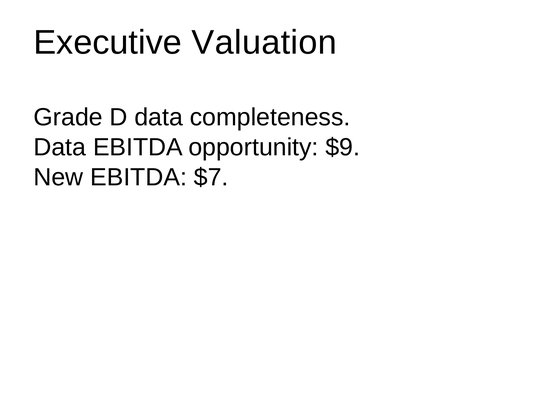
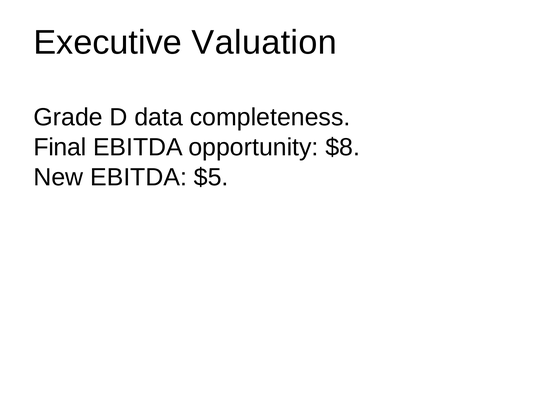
Data at (60, 147): Data -> Final
$9: $9 -> $8
$7: $7 -> $5
